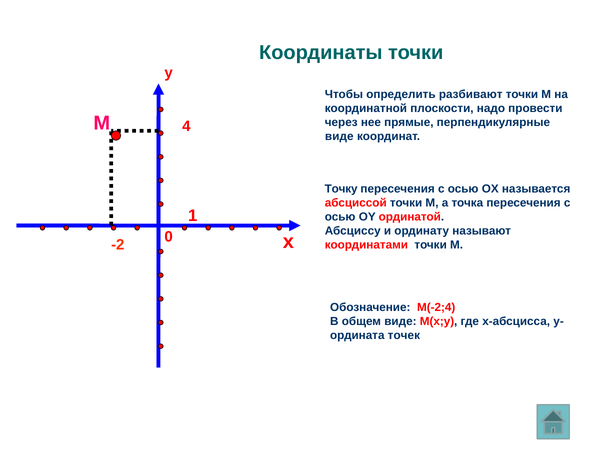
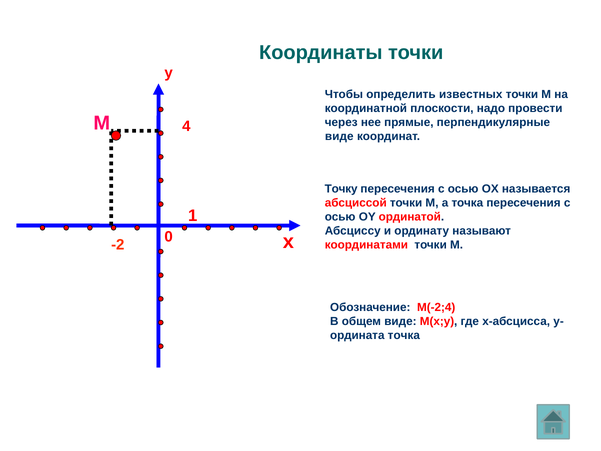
разбивают: разбивают -> известных
точек at (404, 335): точек -> точка
